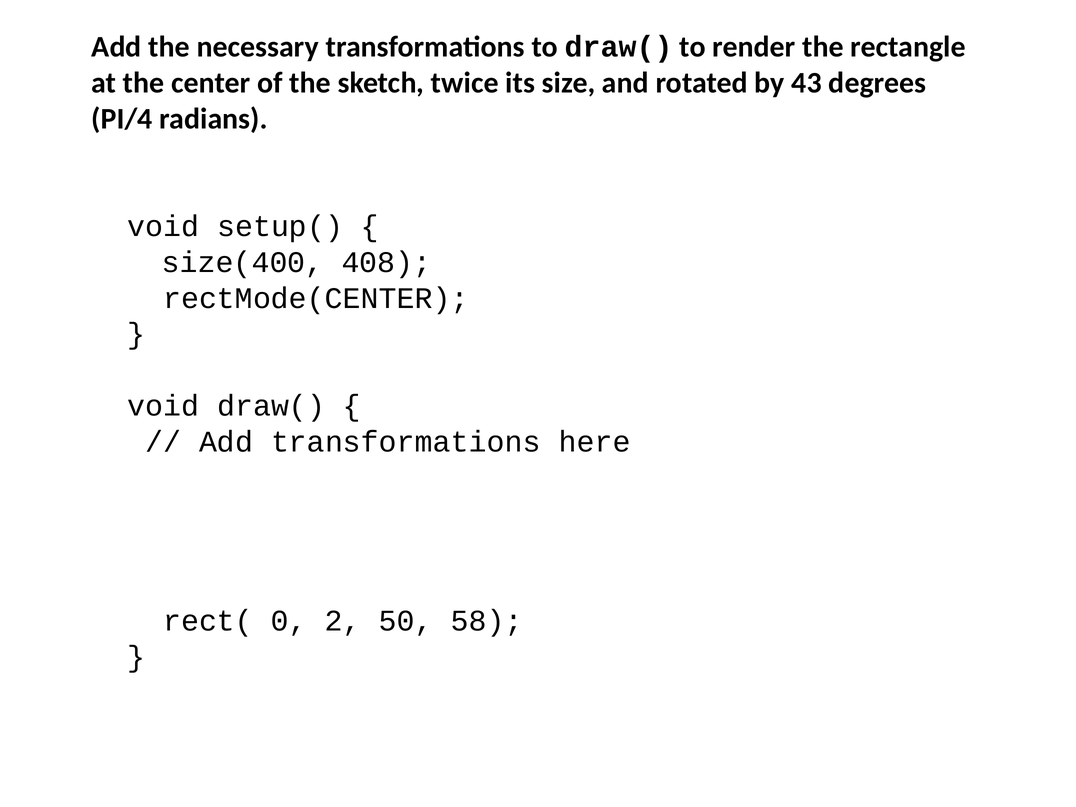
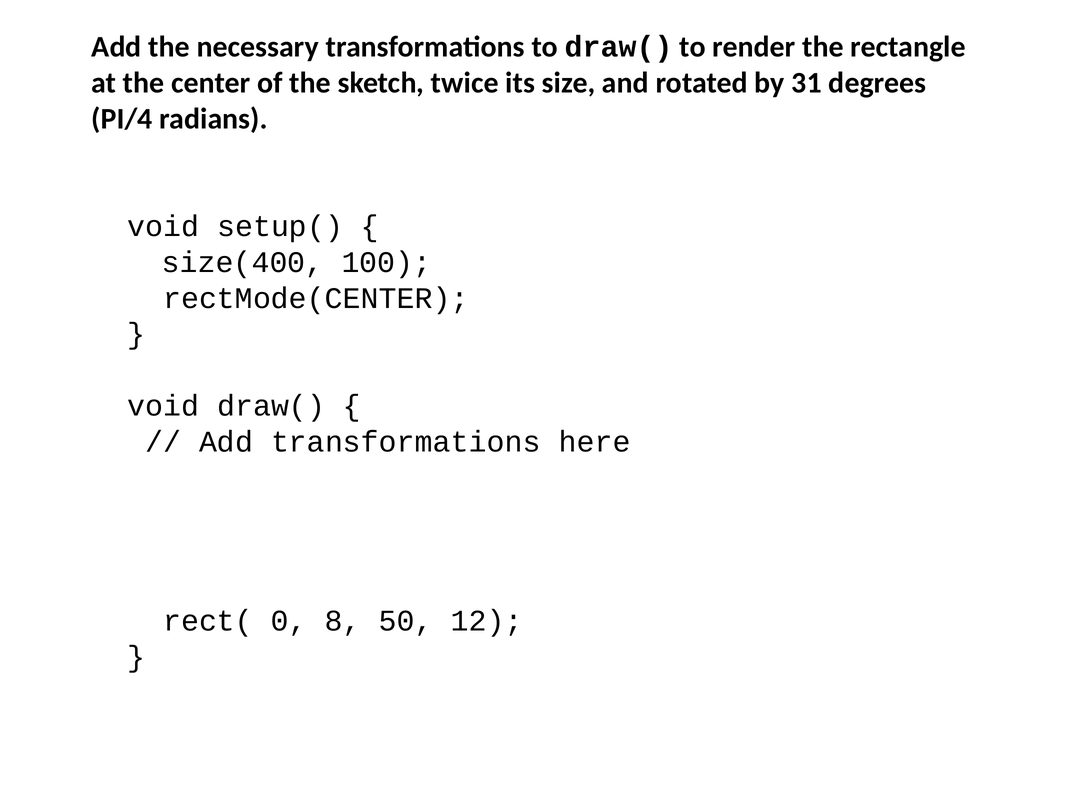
43: 43 -> 31
408: 408 -> 100
2: 2 -> 8
58: 58 -> 12
